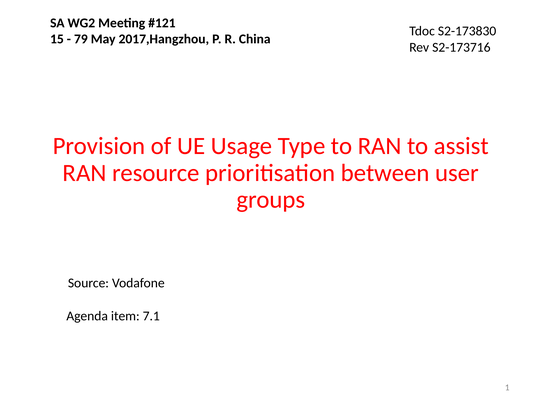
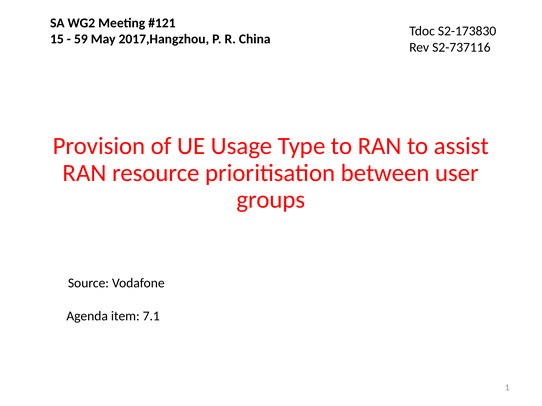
79: 79 -> 59
S2-173716: S2-173716 -> S2-737116
